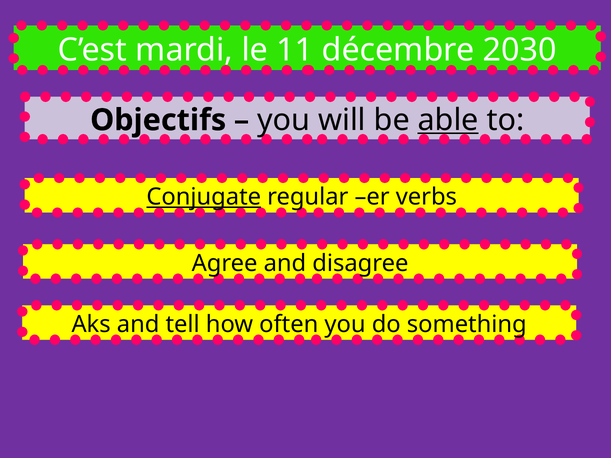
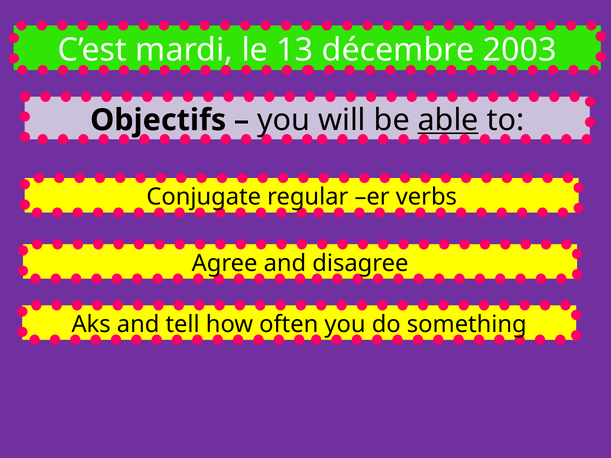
11: 11 -> 13
2030: 2030 -> 2003
Conjugate underline: present -> none
